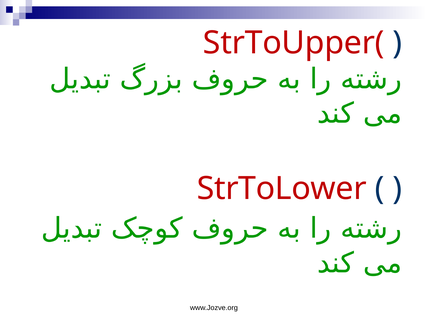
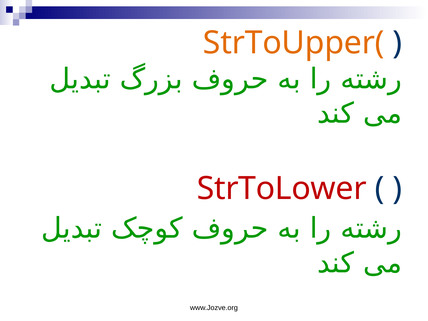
StrToUpper( colour: red -> orange
